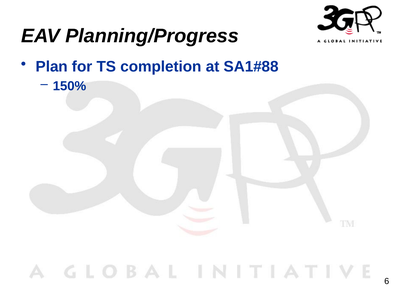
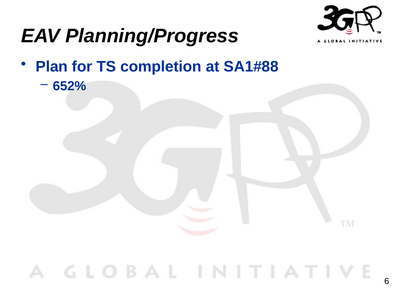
150%: 150% -> 652%
